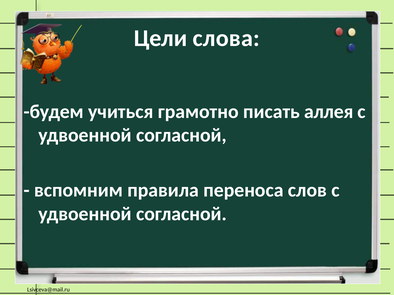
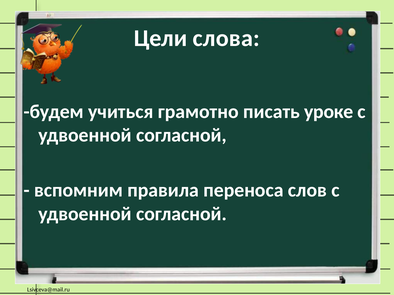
аллея: аллея -> уроке
